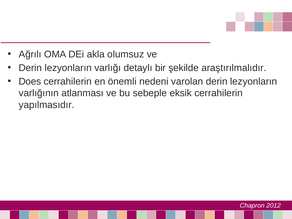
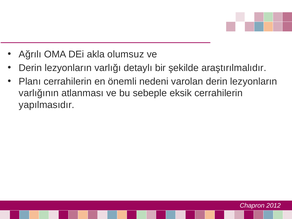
Does: Does -> Planı
